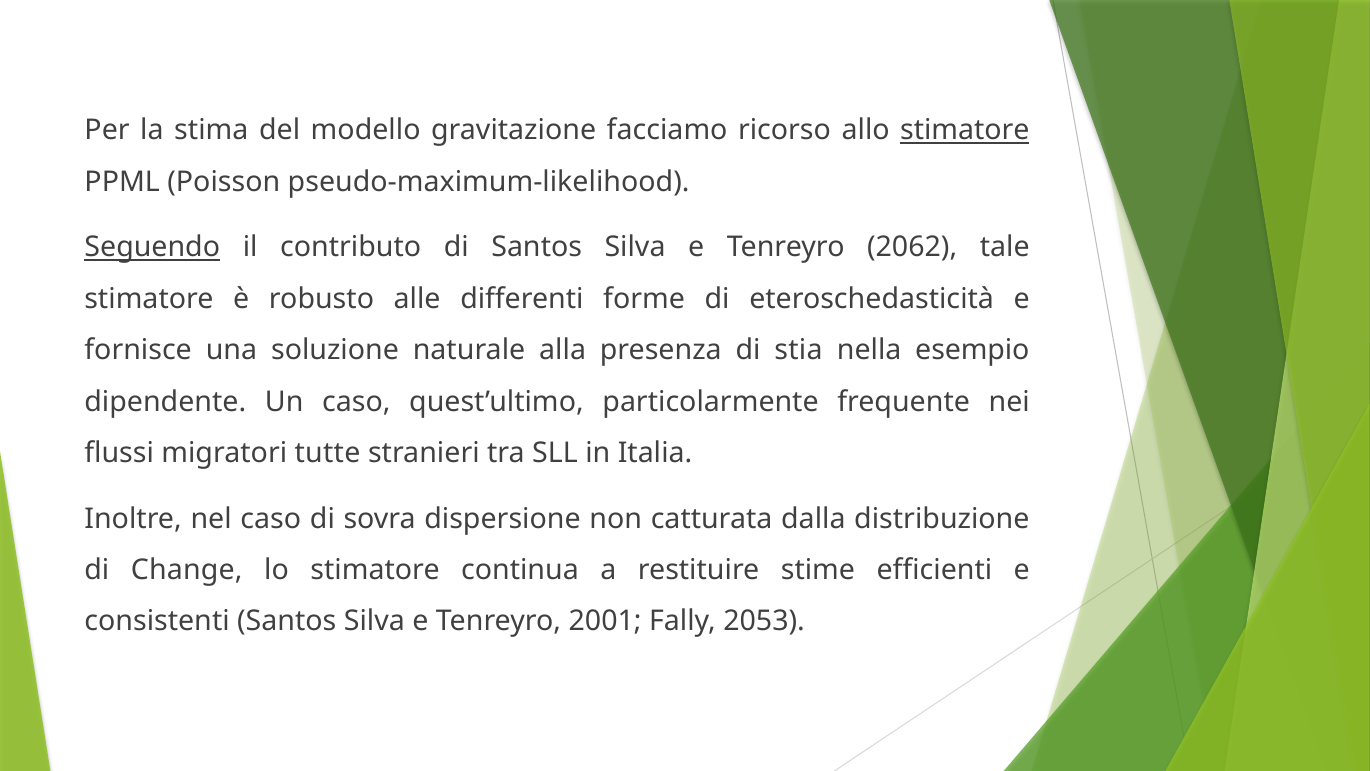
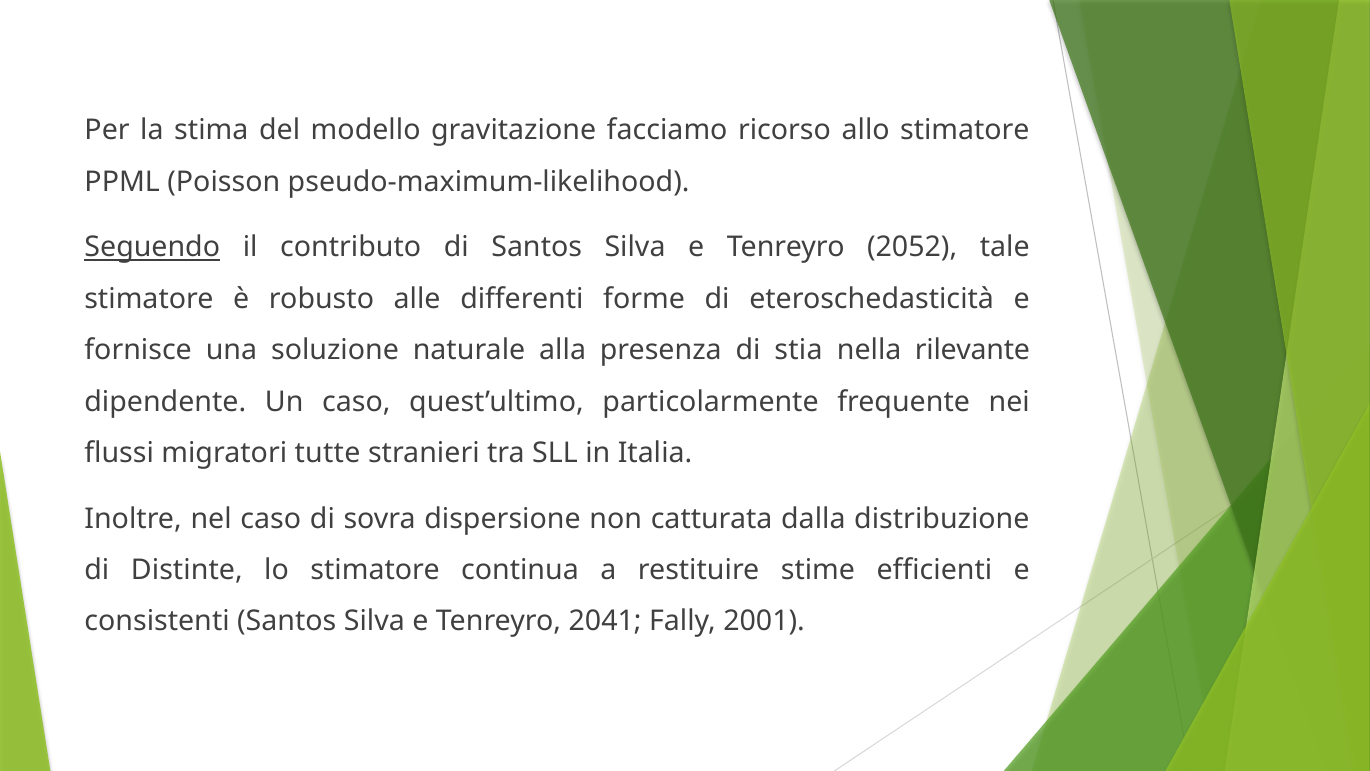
stimatore at (965, 130) underline: present -> none
2062: 2062 -> 2052
esempio: esempio -> rilevante
Change: Change -> Distinte
2001: 2001 -> 2041
2053: 2053 -> 2001
